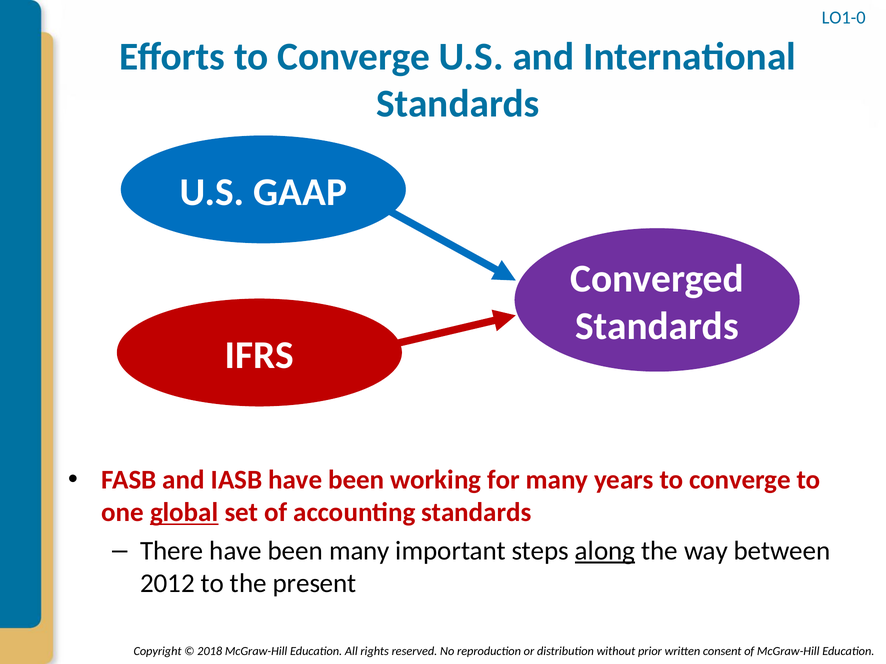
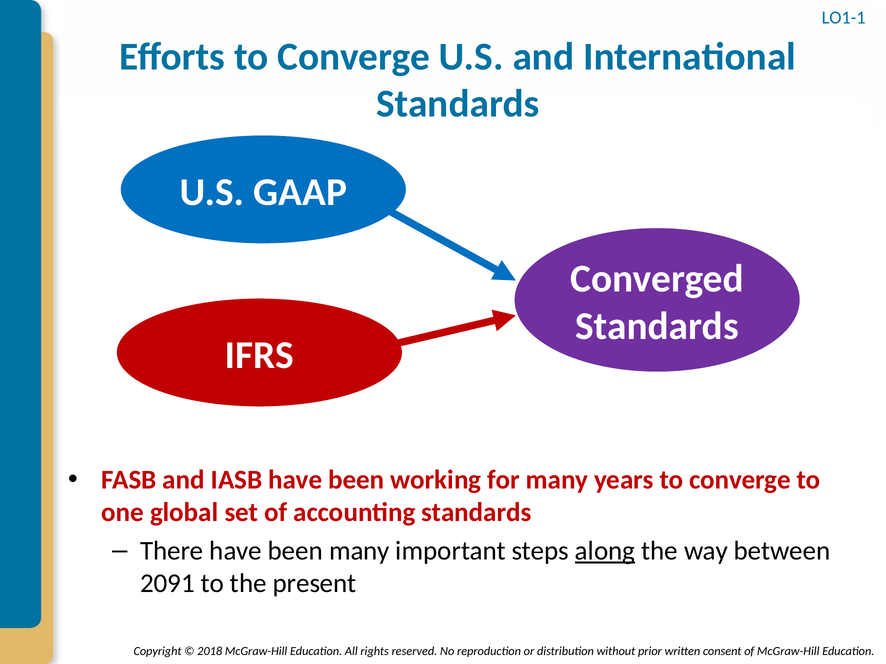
LO1-0: LO1-0 -> LO1-1
global underline: present -> none
2012: 2012 -> 2091
